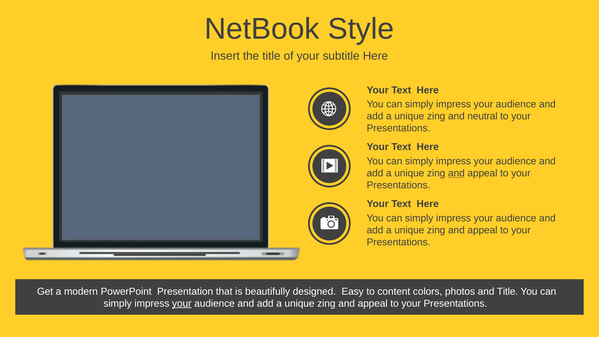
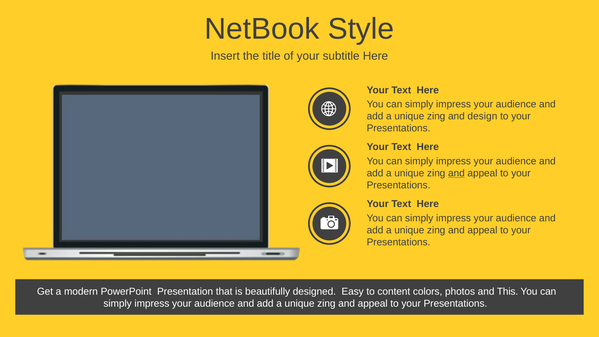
neutral: neutral -> design
and Title: Title -> This
your at (182, 303) underline: present -> none
